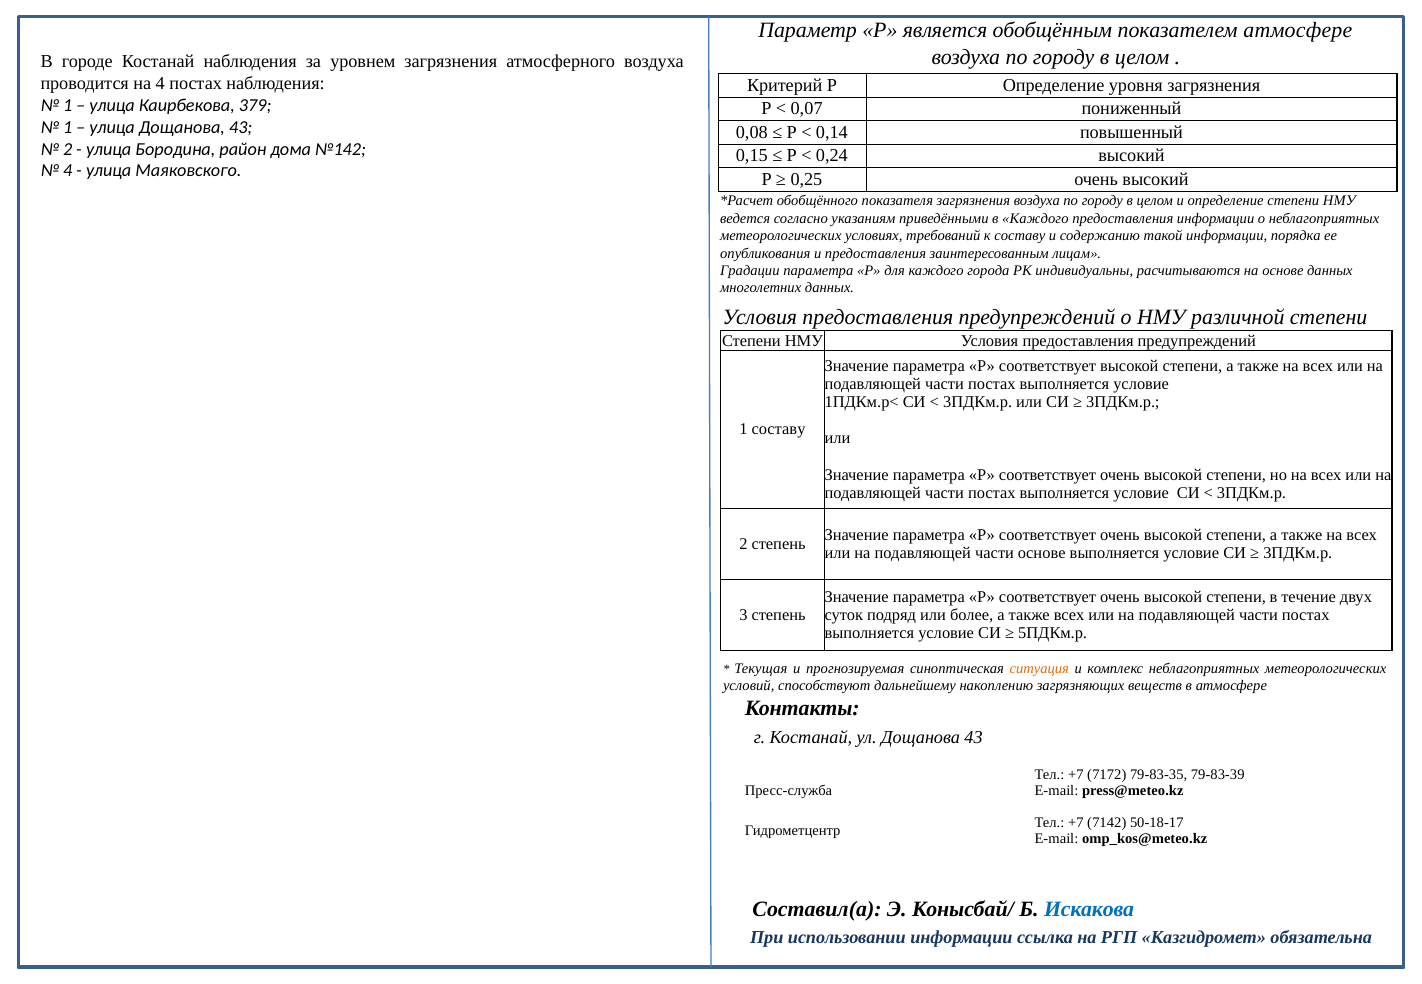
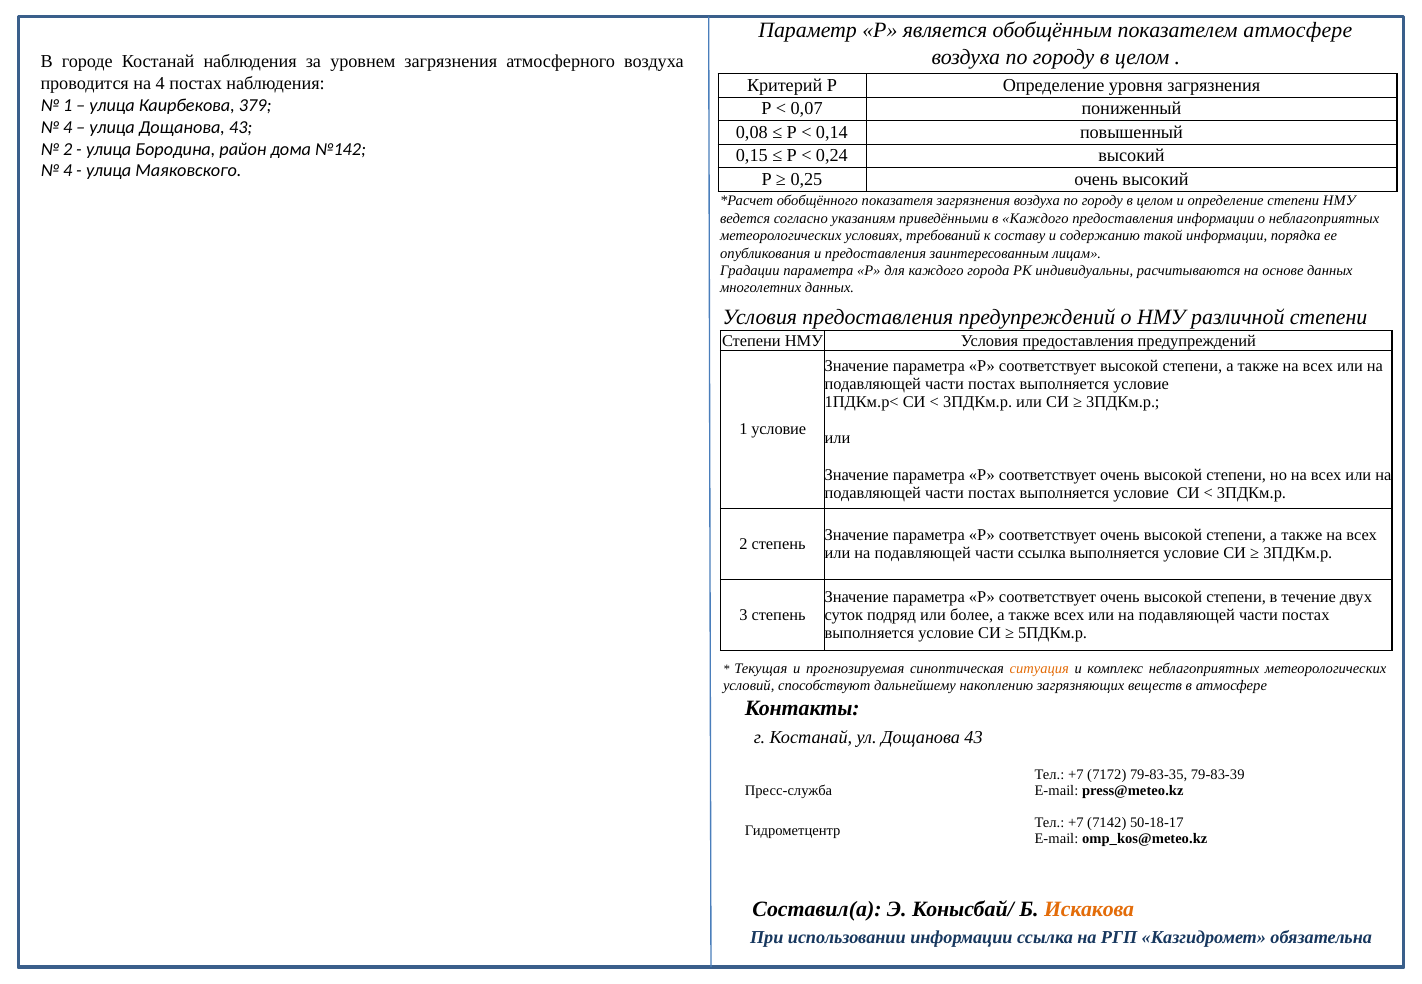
1 at (68, 127): 1 -> 4
1 составу: составу -> условие
части основе: основе -> ссылка
Искакова colour: blue -> orange
